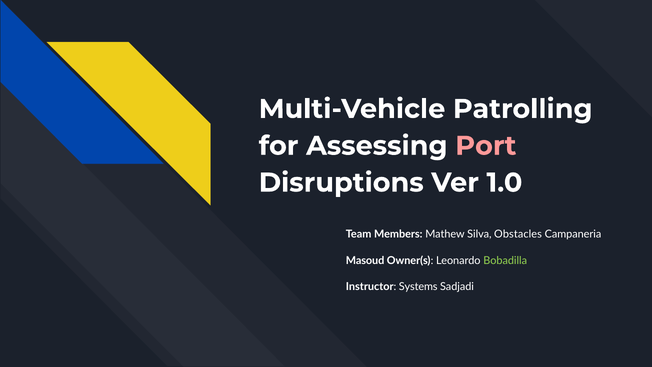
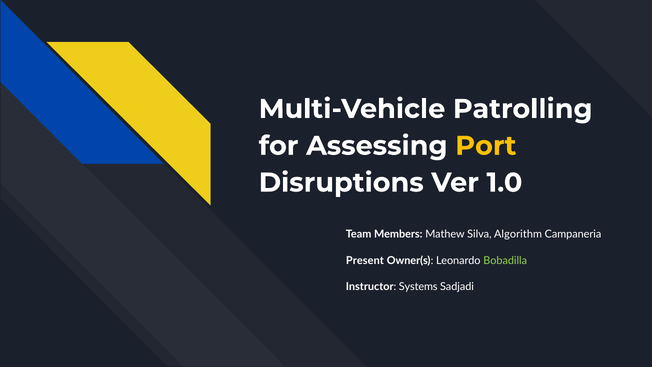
Port colour: pink -> yellow
Obstacles: Obstacles -> Algorithm
Masoud: Masoud -> Present
